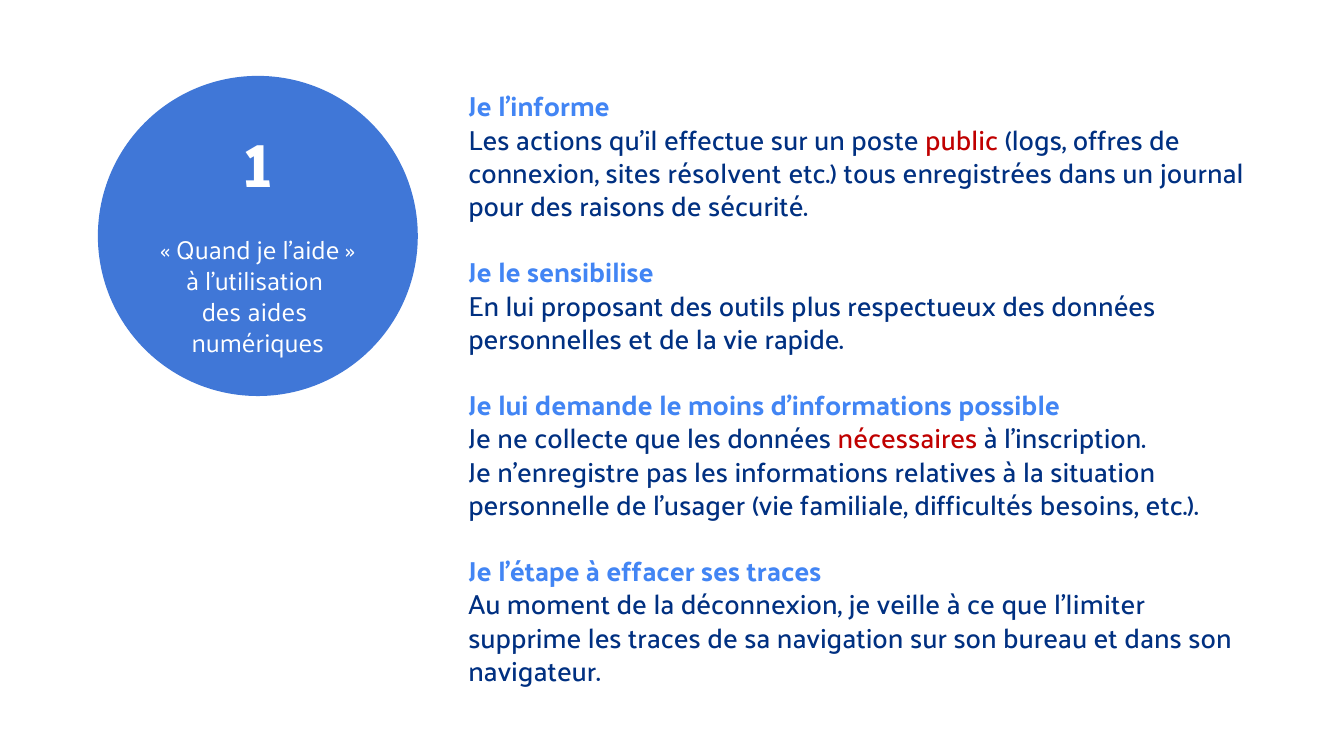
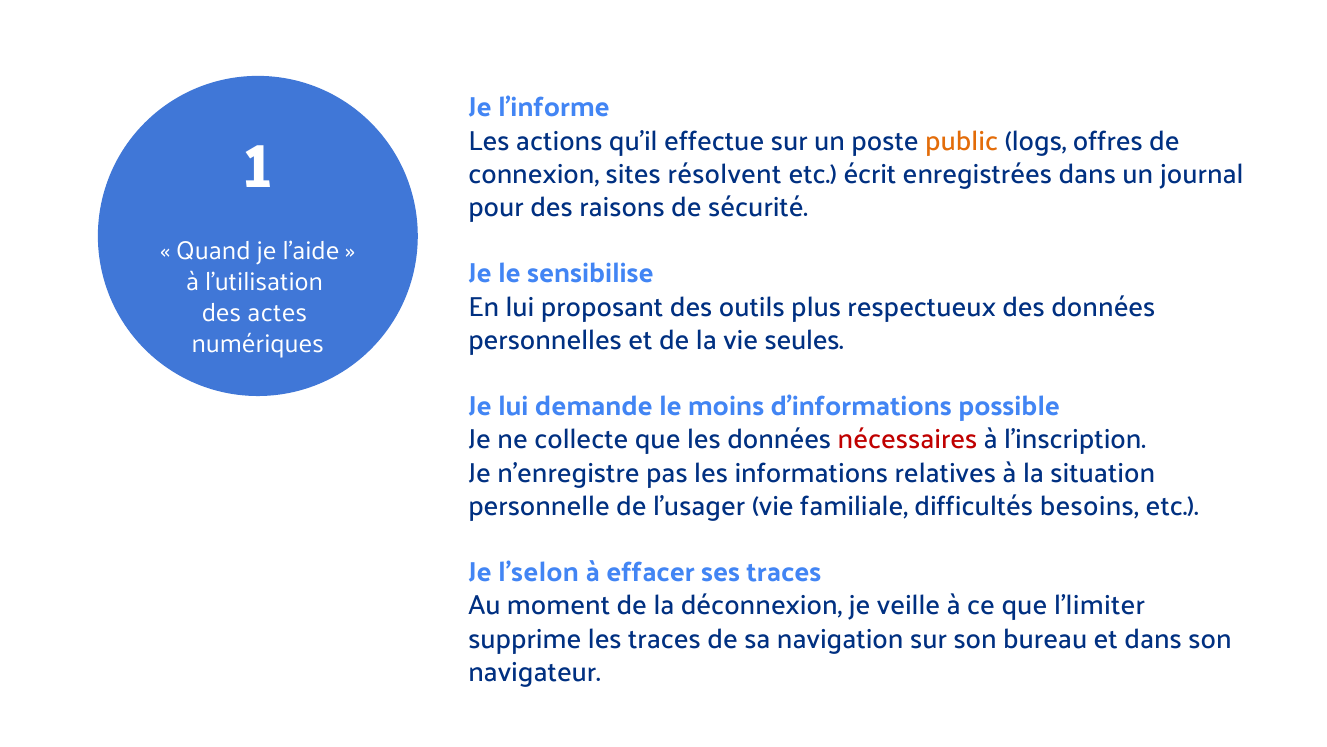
public colour: red -> orange
tous: tous -> écrit
aides: aides -> actes
rapide: rapide -> seules
l’étape: l’étape -> l’selon
